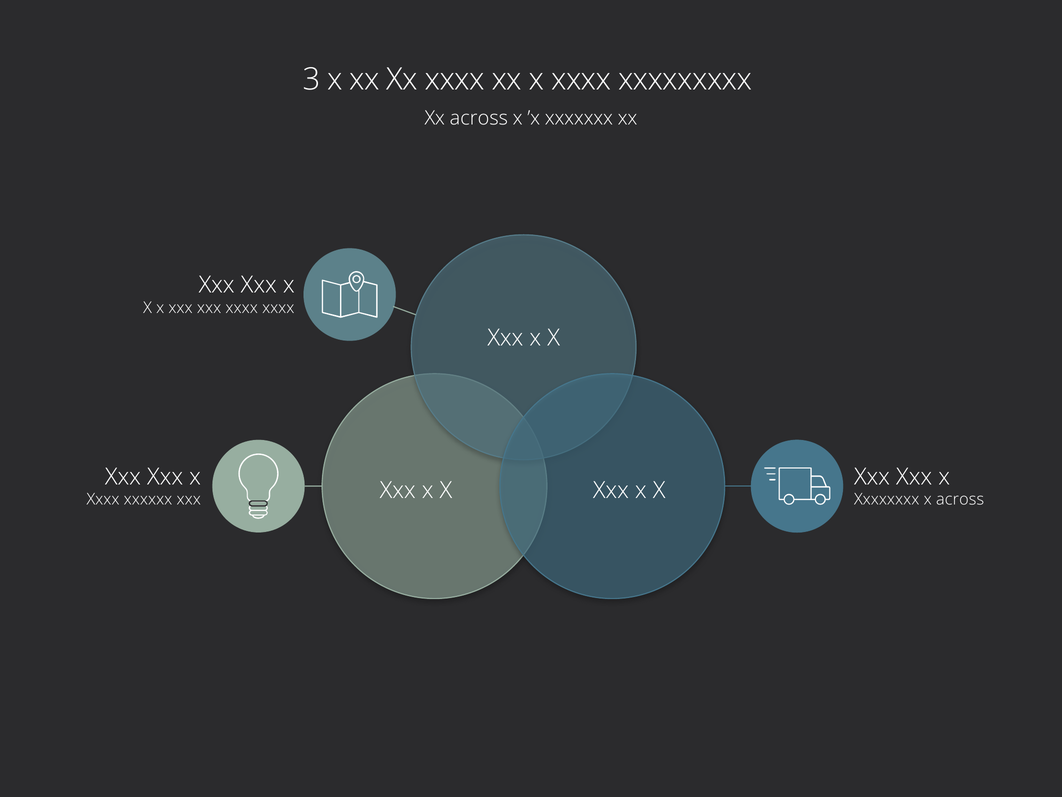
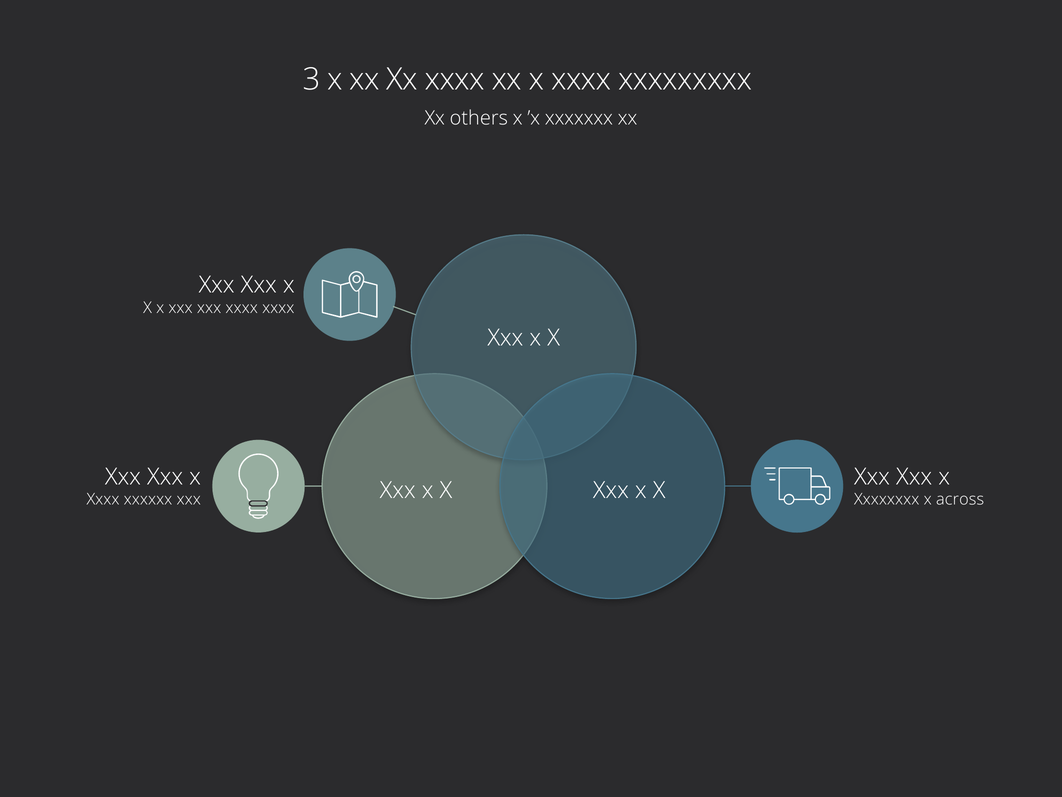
Xx across: across -> others
